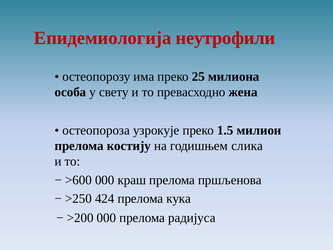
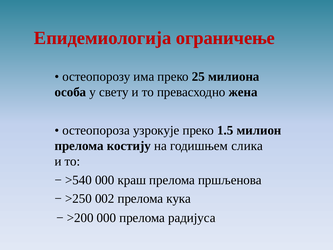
неутрофили: неутрофили -> ограничење
>600: >600 -> >540
424: 424 -> 002
